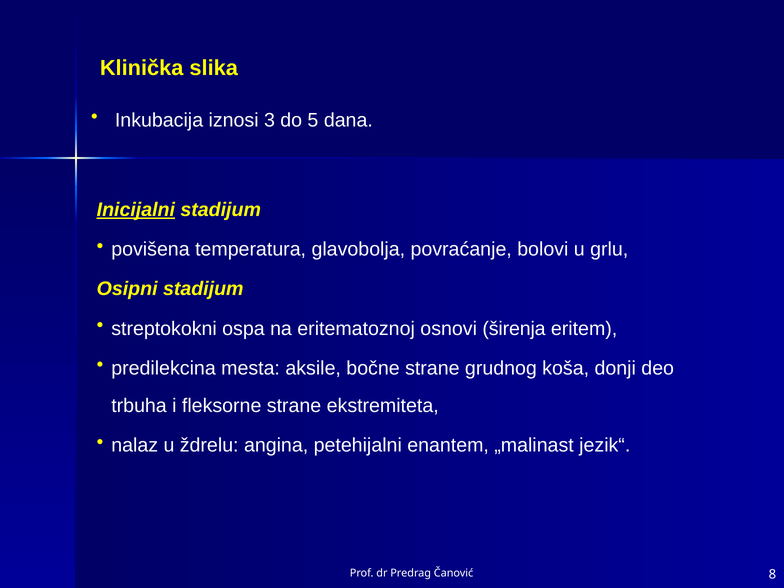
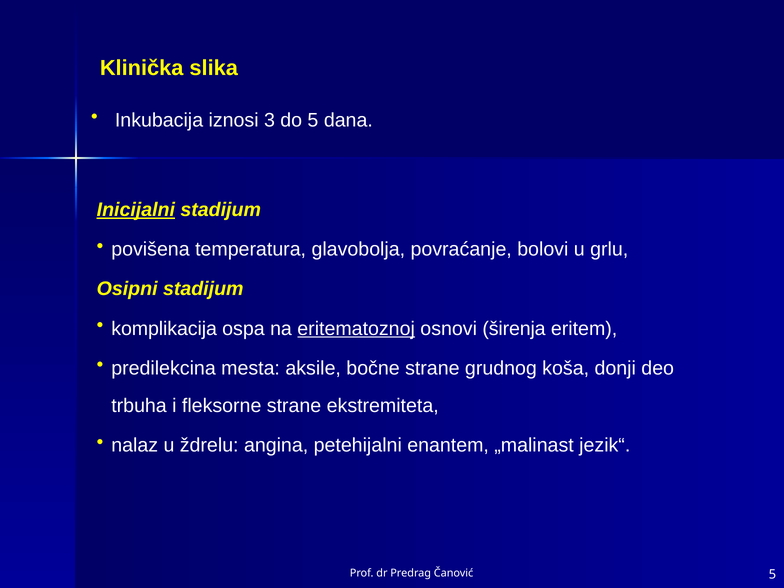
streptokokni: streptokokni -> komplikacija
eritematoznoj underline: none -> present
Čanović 8: 8 -> 5
